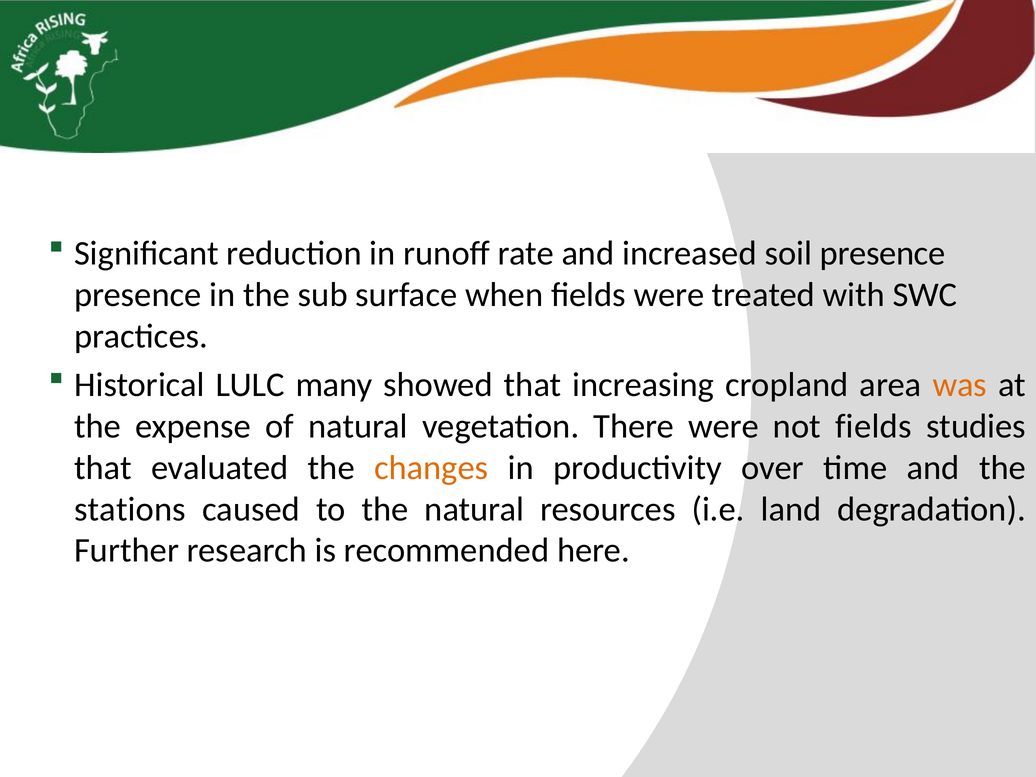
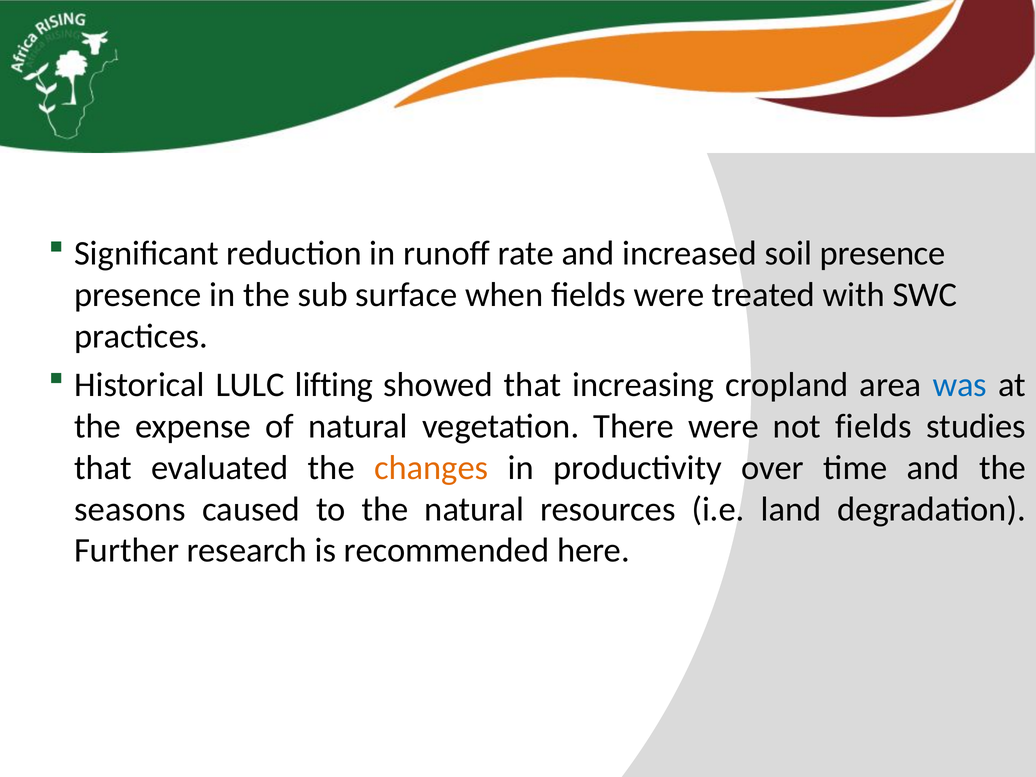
many: many -> lifting
was colour: orange -> blue
stations: stations -> seasons
